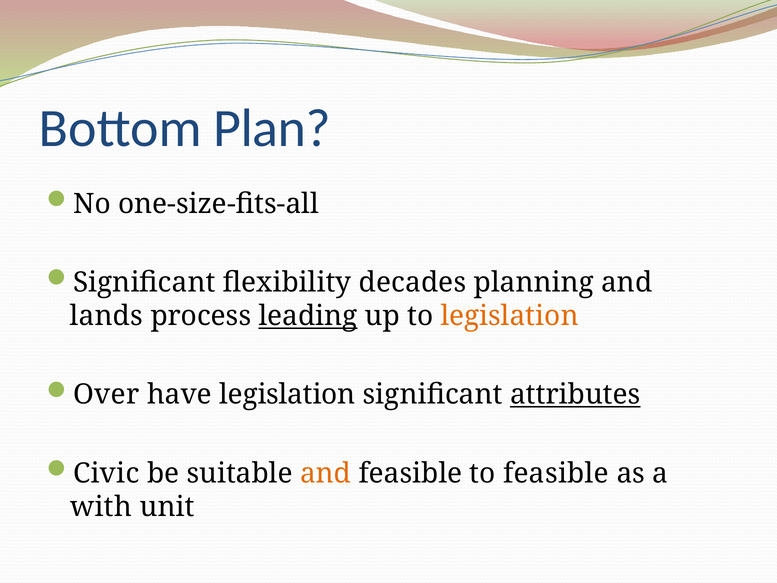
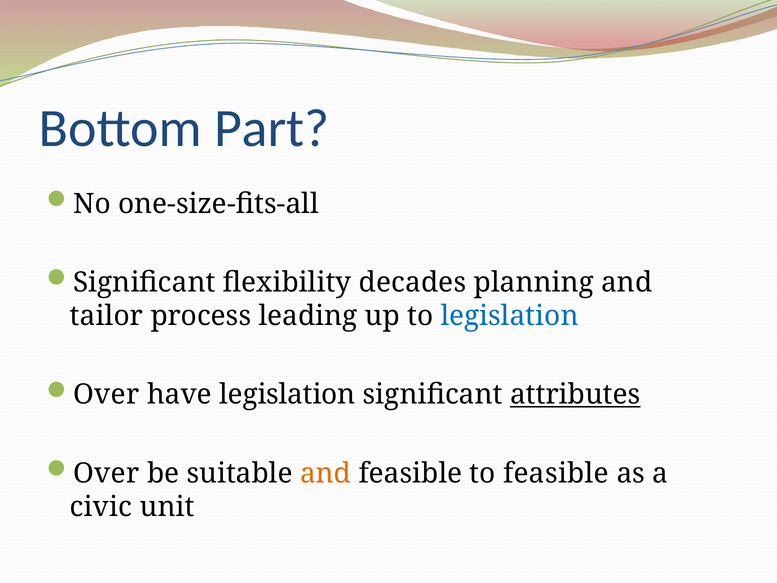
Plan: Plan -> Part
lands: lands -> tailor
leading underline: present -> none
legislation at (510, 316) colour: orange -> blue
Civic at (106, 473): Civic -> Over
with: with -> civic
